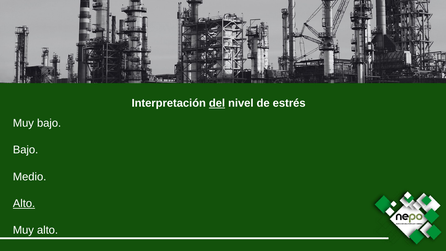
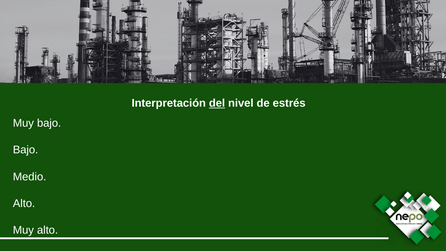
Alto at (24, 203) underline: present -> none
